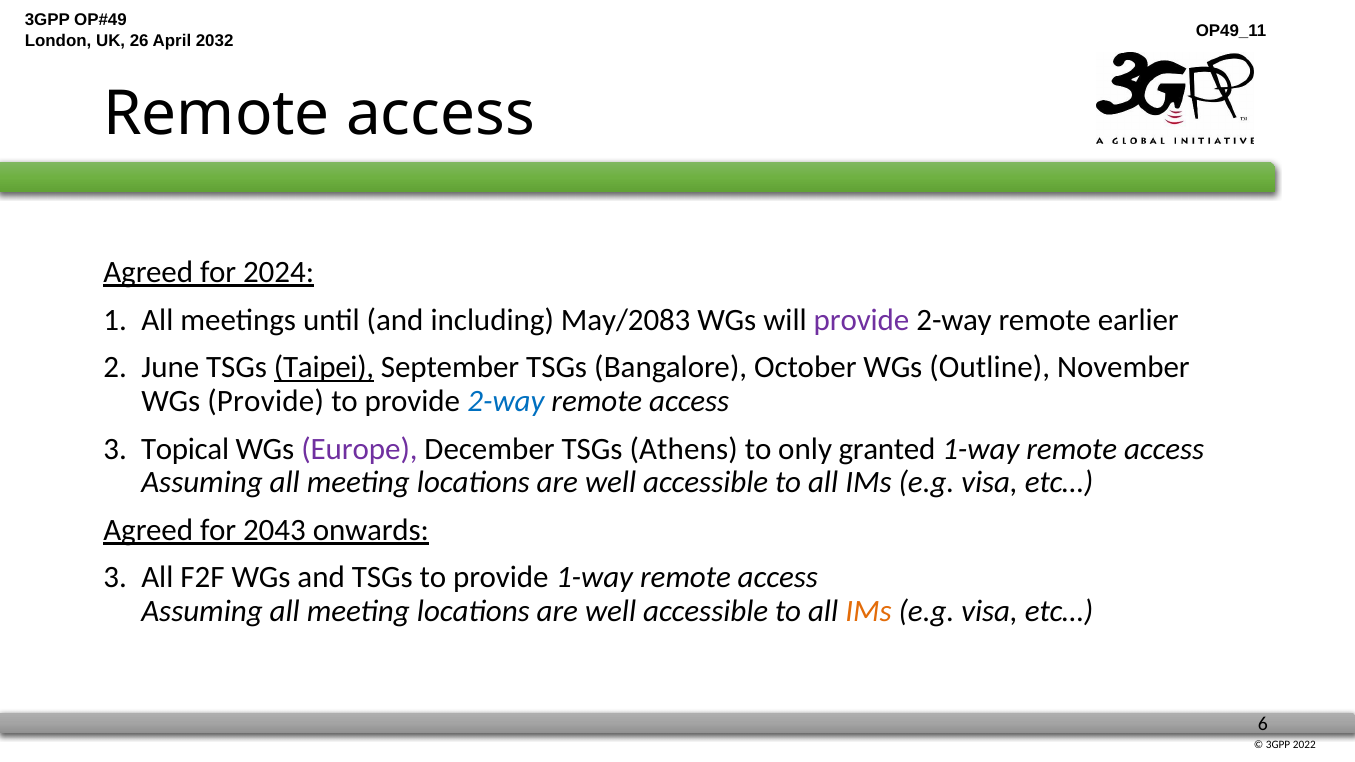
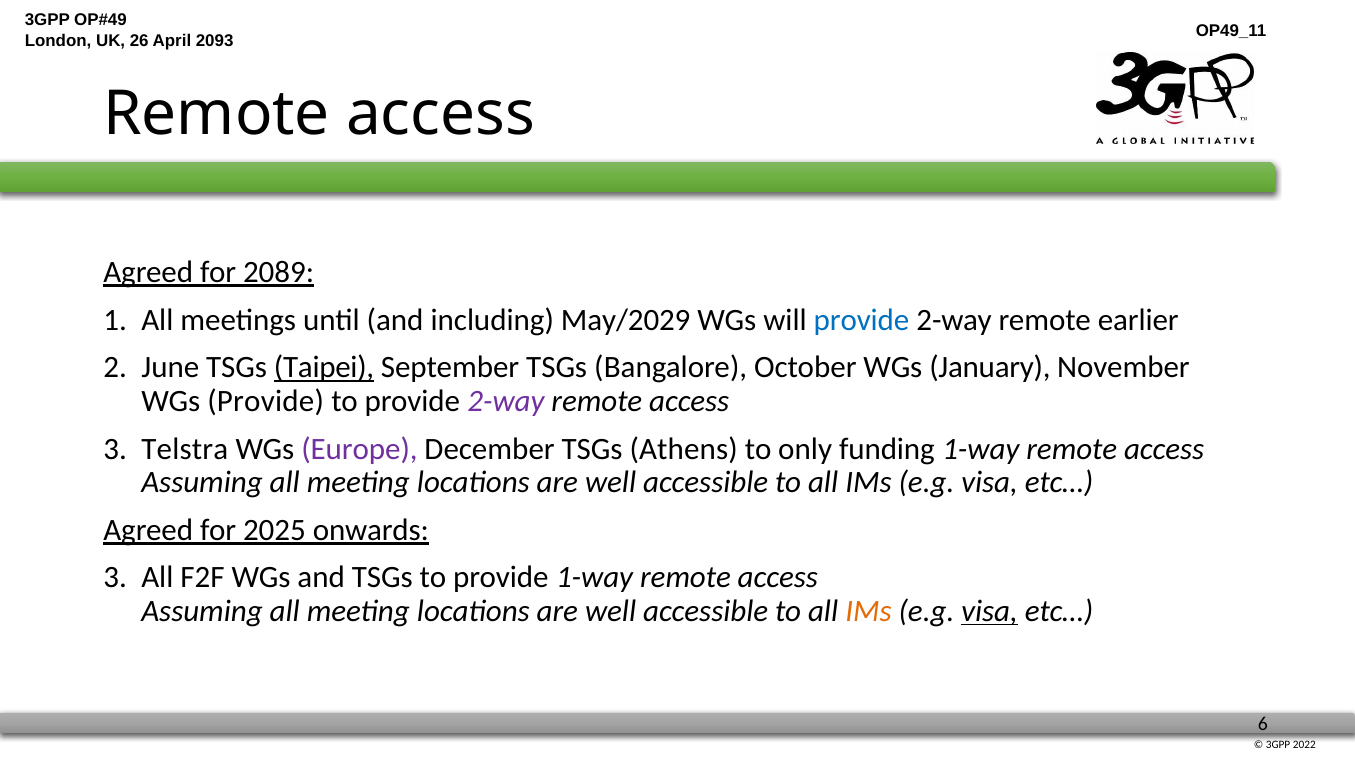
2032: 2032 -> 2093
2024: 2024 -> 2089
May/2083: May/2083 -> May/2029
provide at (862, 320) colour: purple -> blue
Outline: Outline -> January
2-way at (506, 401) colour: blue -> purple
Topical: Topical -> Telstra
granted: granted -> funding
2043: 2043 -> 2025
visa at (990, 611) underline: none -> present
